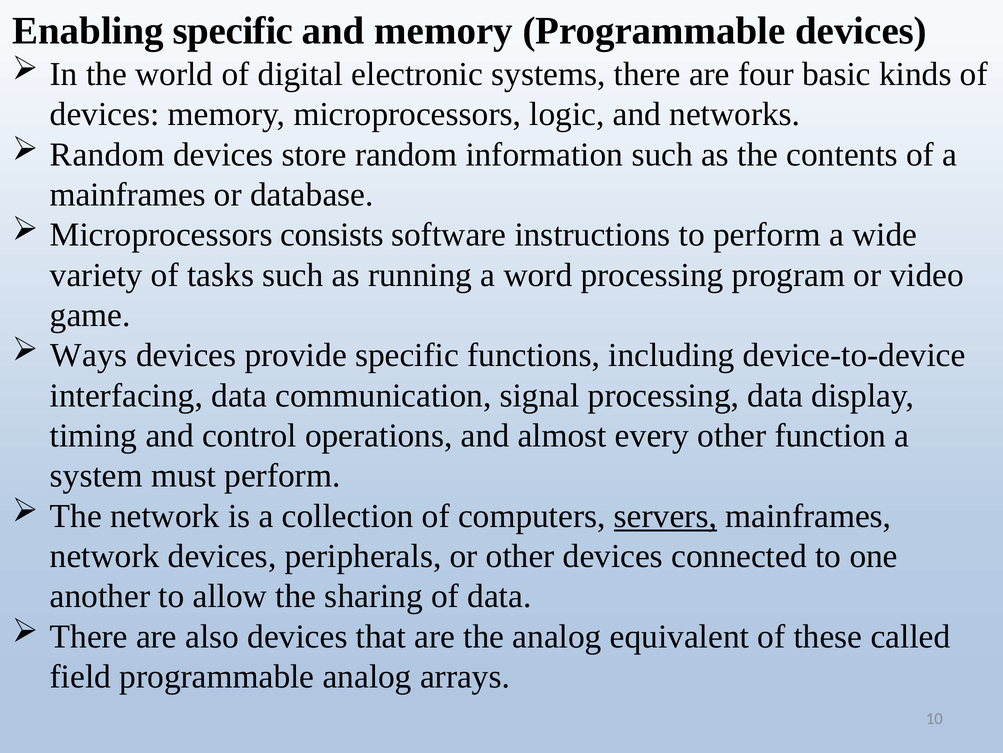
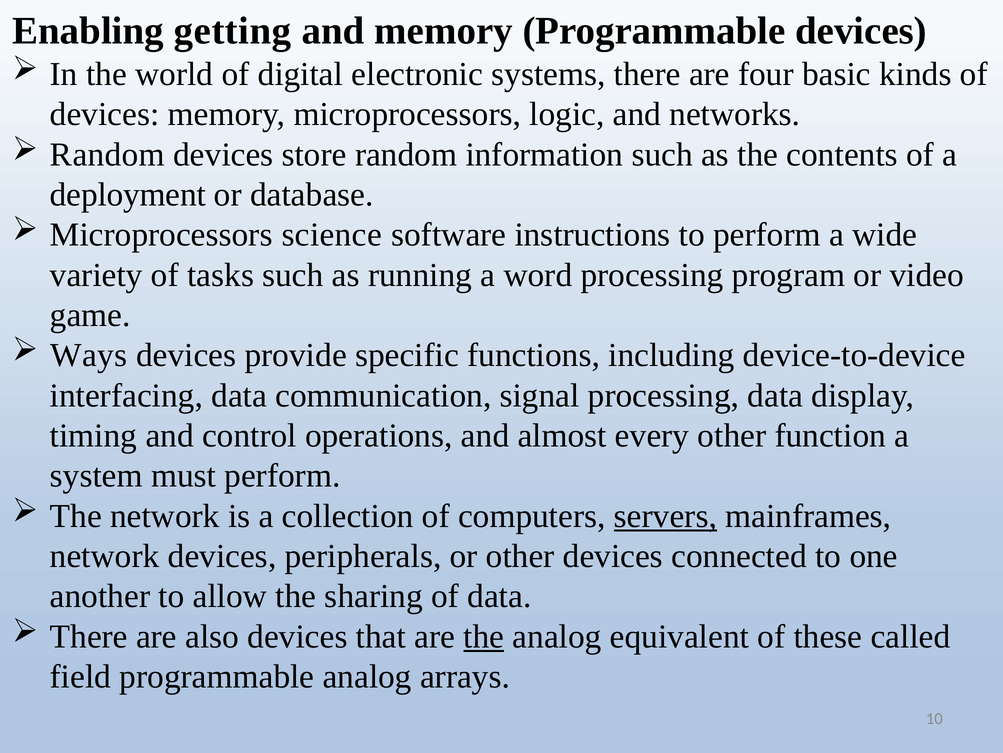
Enabling specific: specific -> getting
mainframes at (128, 194): mainframes -> deployment
consists: consists -> science
the at (484, 636) underline: none -> present
